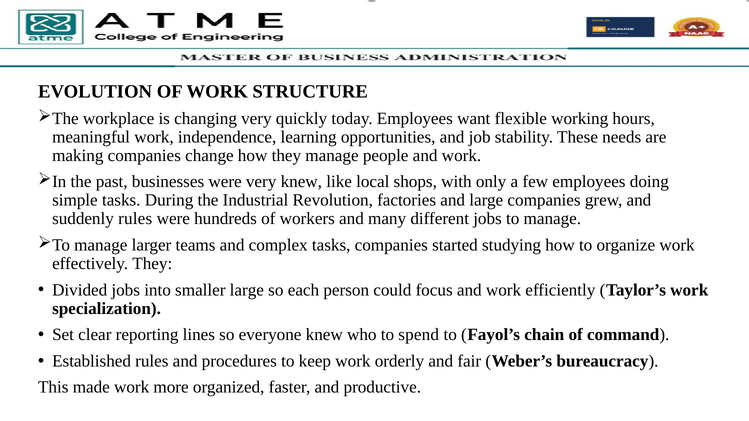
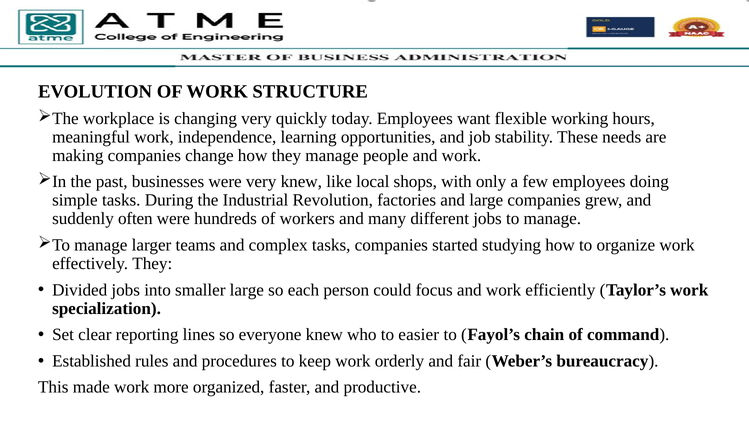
suddenly rules: rules -> often
spend: spend -> easier
